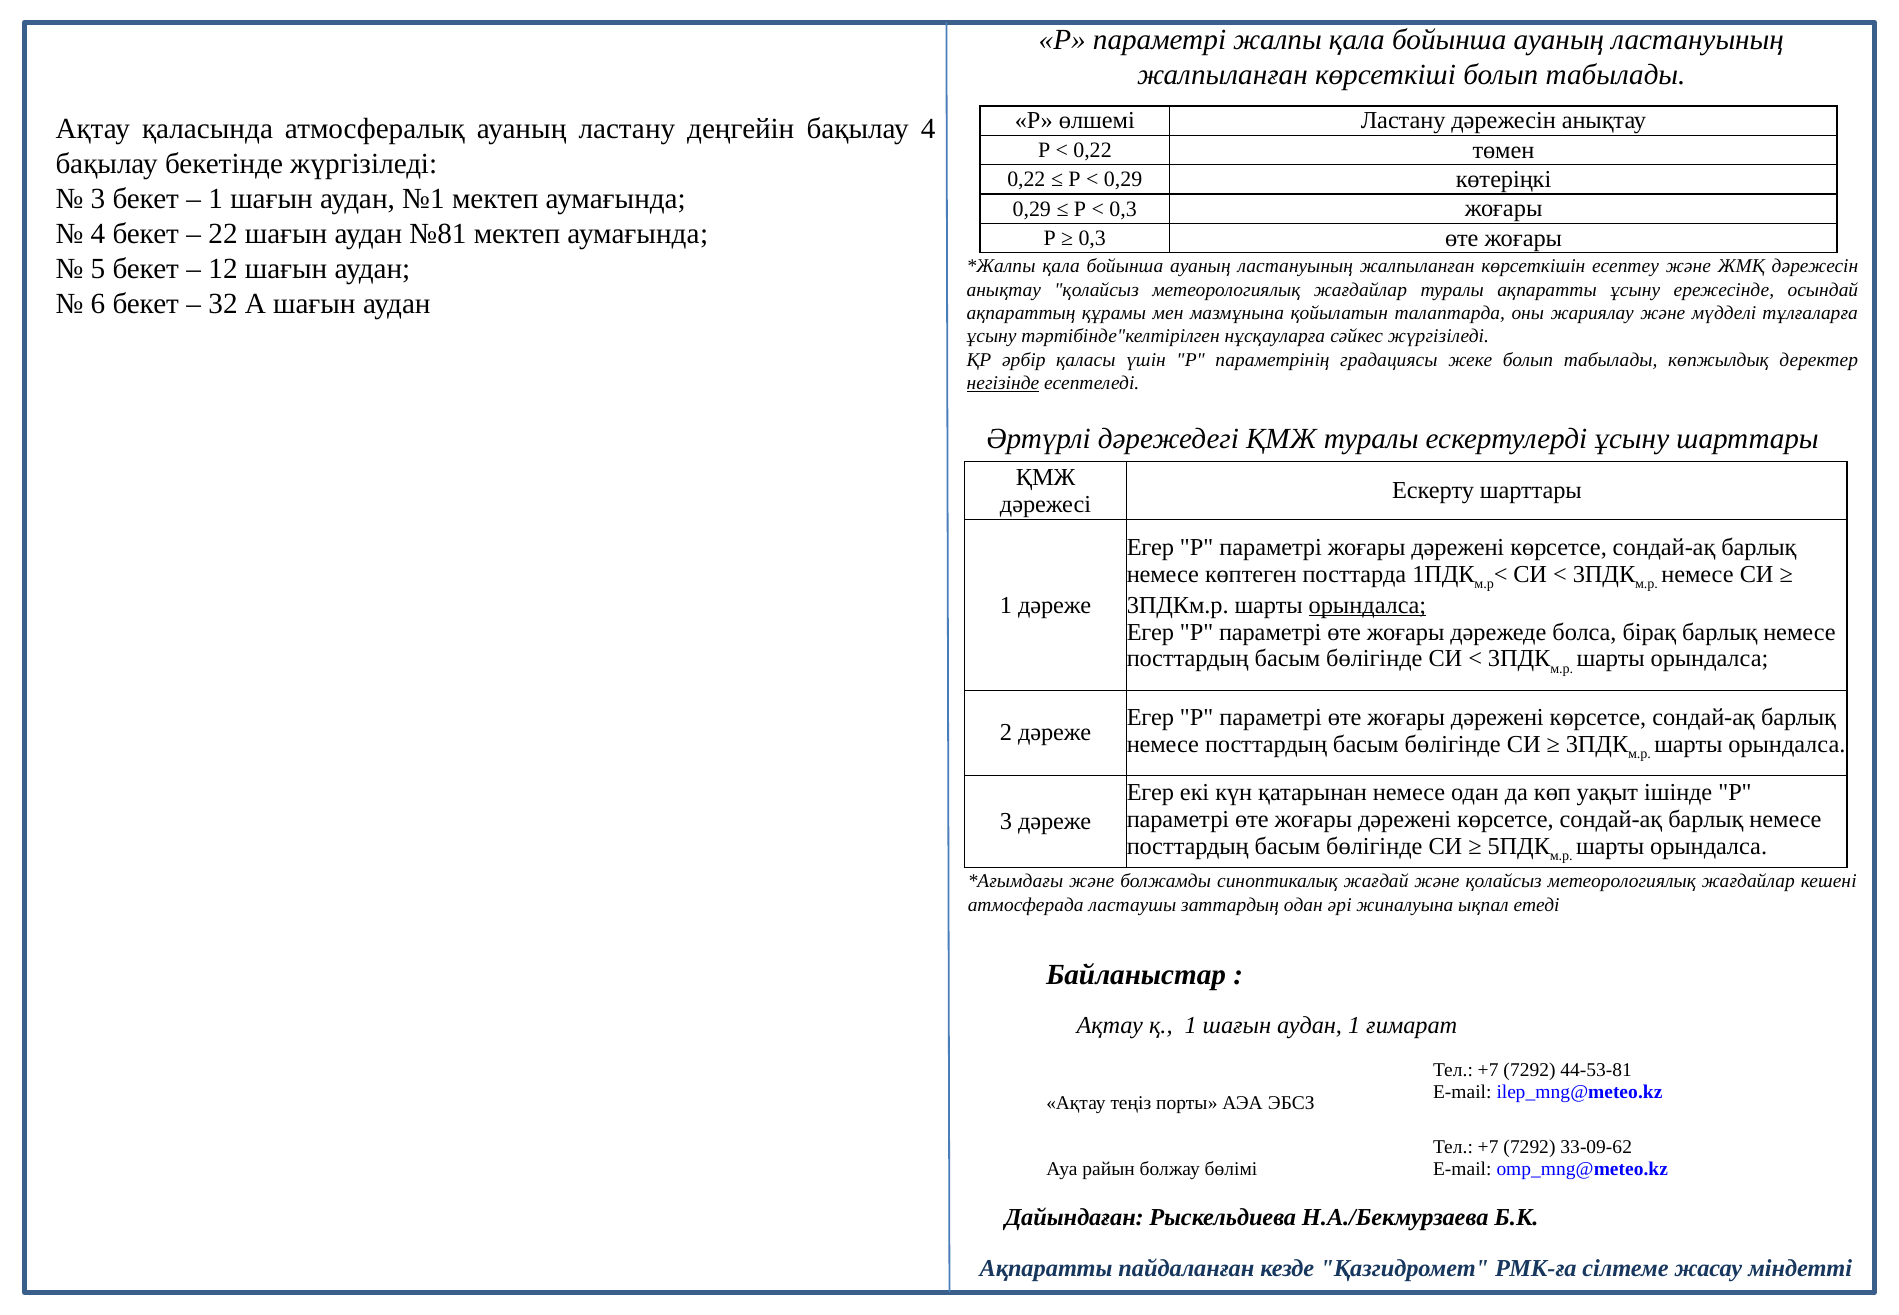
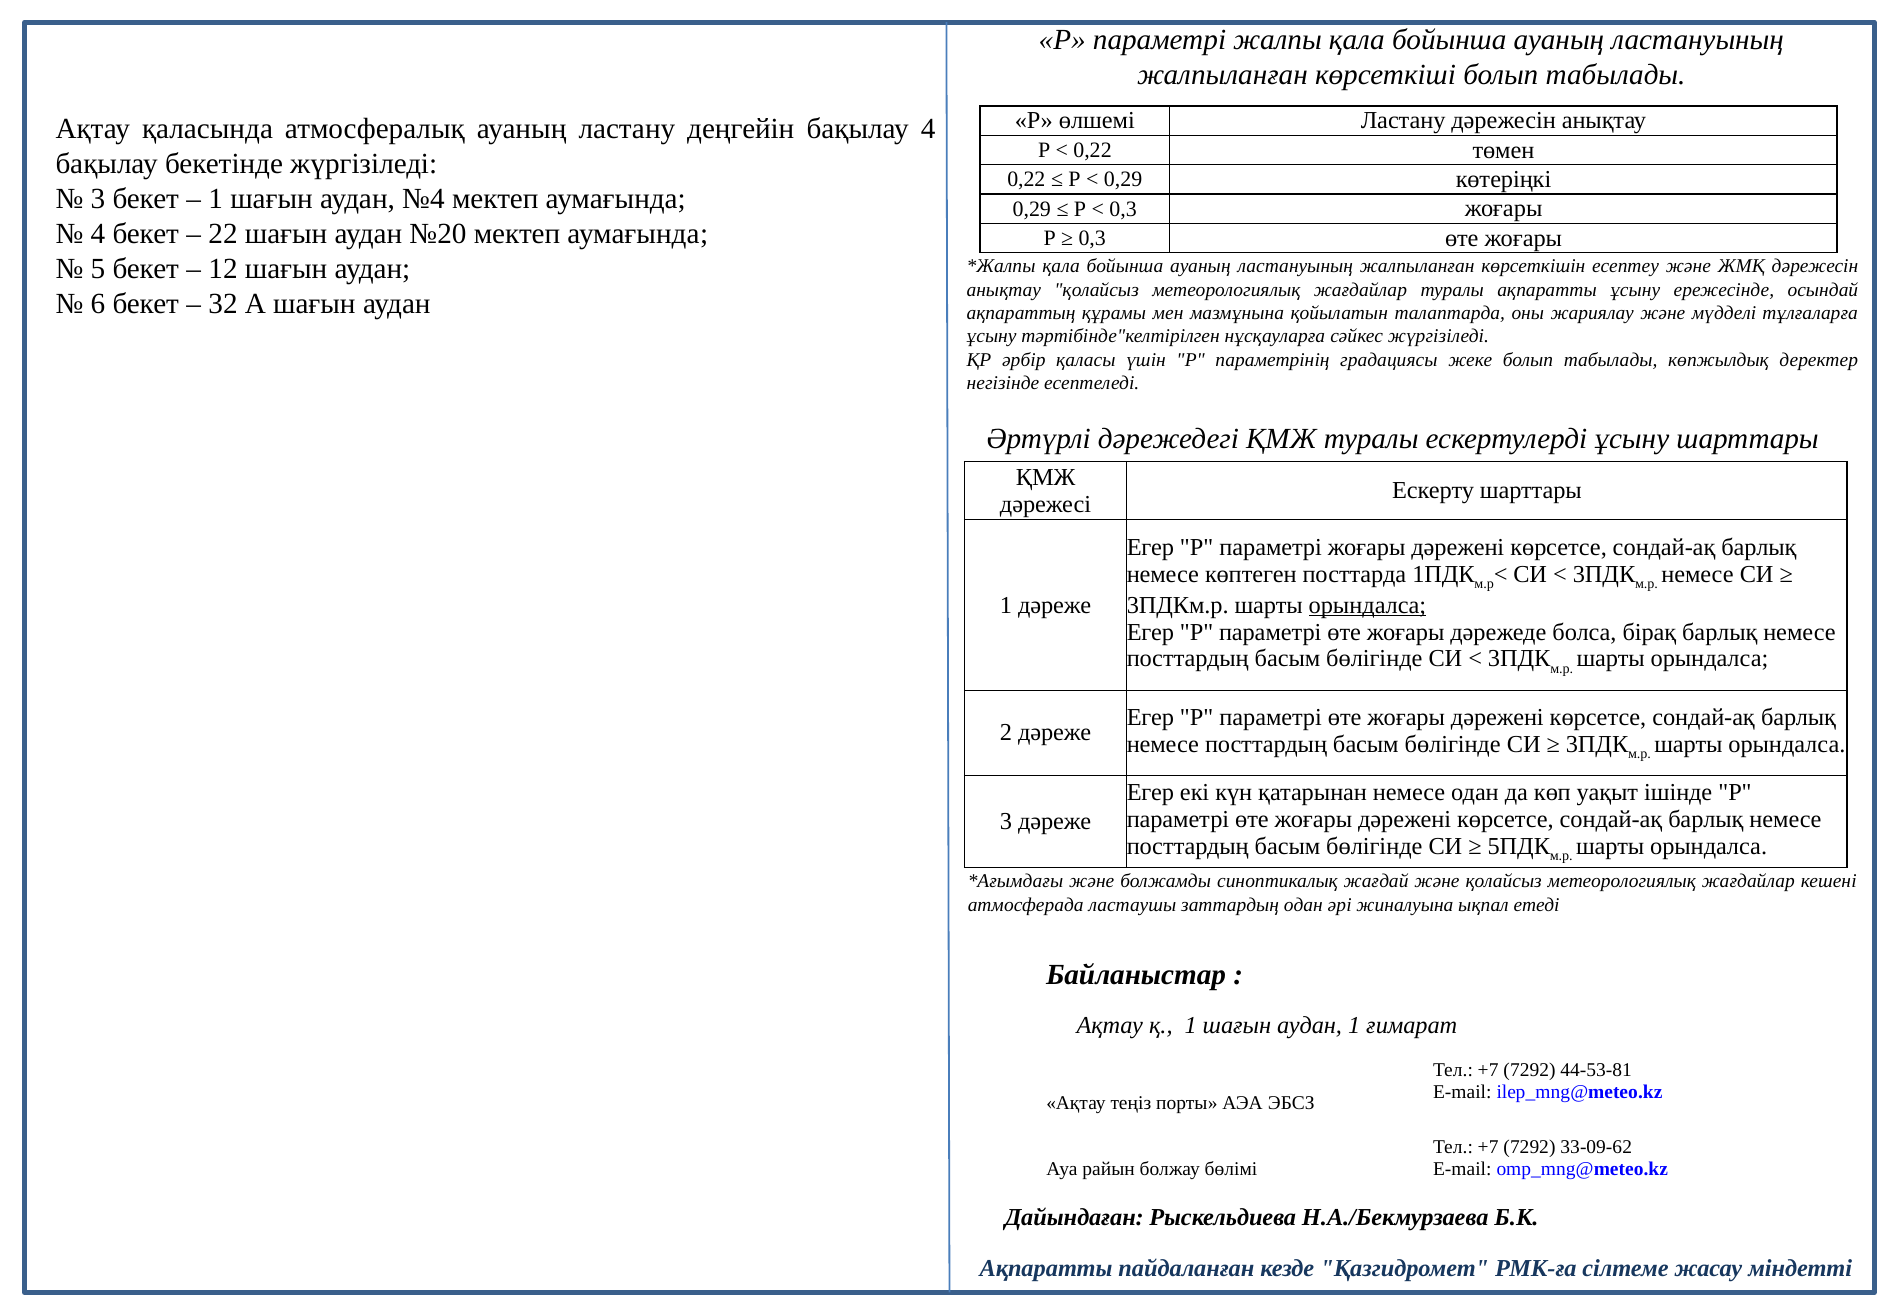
№1: №1 -> №4
№81: №81 -> №20
негізінде underline: present -> none
